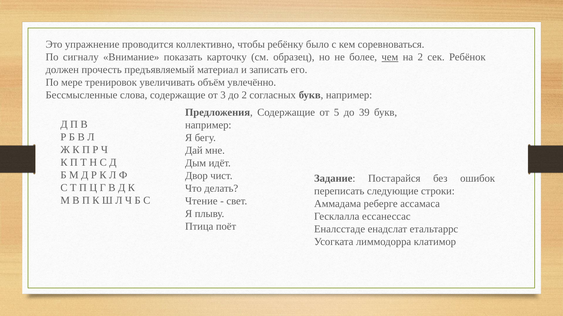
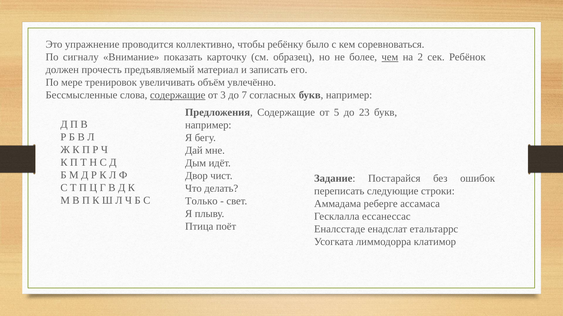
содержащие at (178, 95) underline: none -> present
до 2: 2 -> 7
39: 39 -> 23
Чтение: Чтение -> Только
